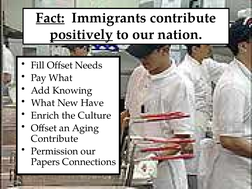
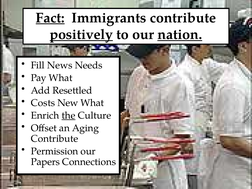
nation underline: none -> present
Fill Offset: Offset -> News
Knowing: Knowing -> Resettled
What at (43, 103): What -> Costs
New Have: Have -> What
the underline: none -> present
